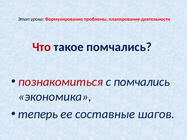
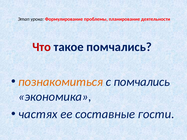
познакомиться colour: red -> orange
теперь: теперь -> частях
шагов: шагов -> гости
